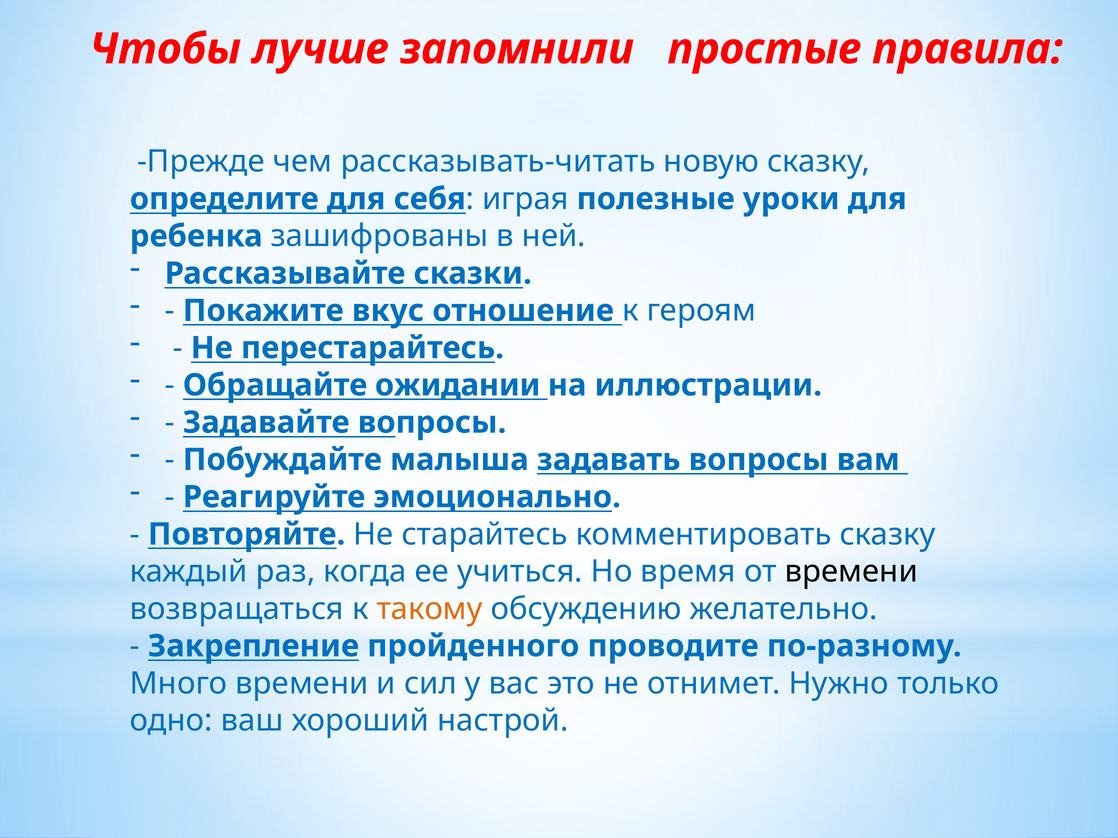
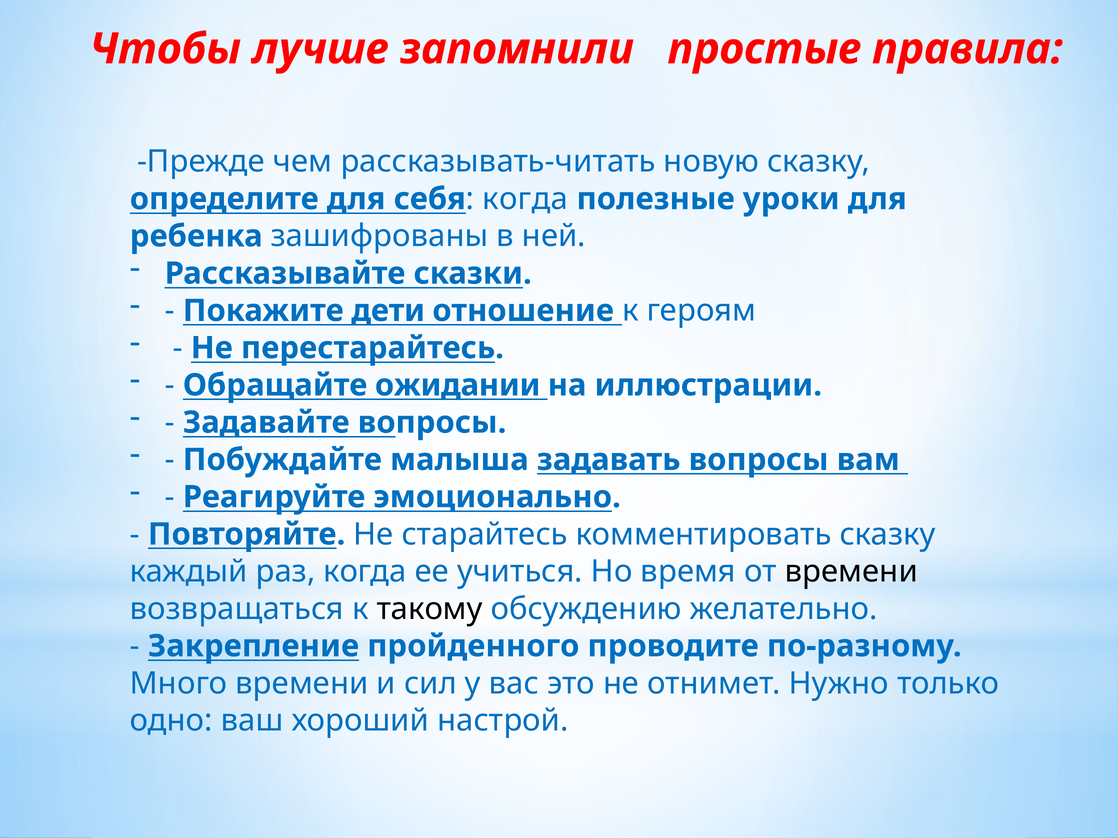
играя at (525, 199): играя -> когда
вкус: вкус -> дети
такому colour: orange -> black
